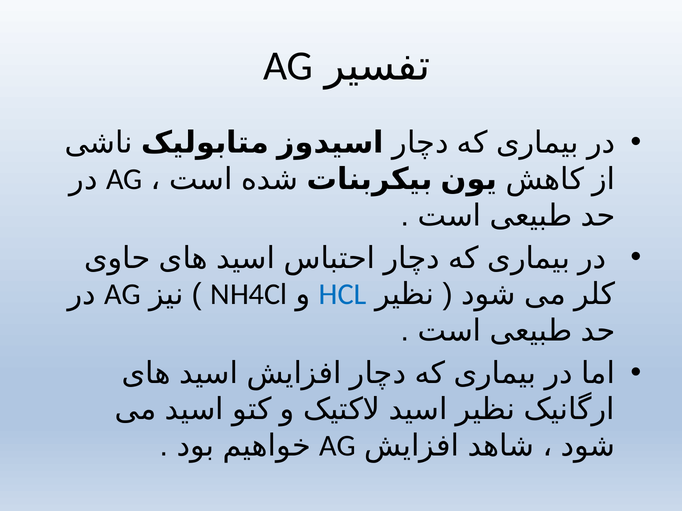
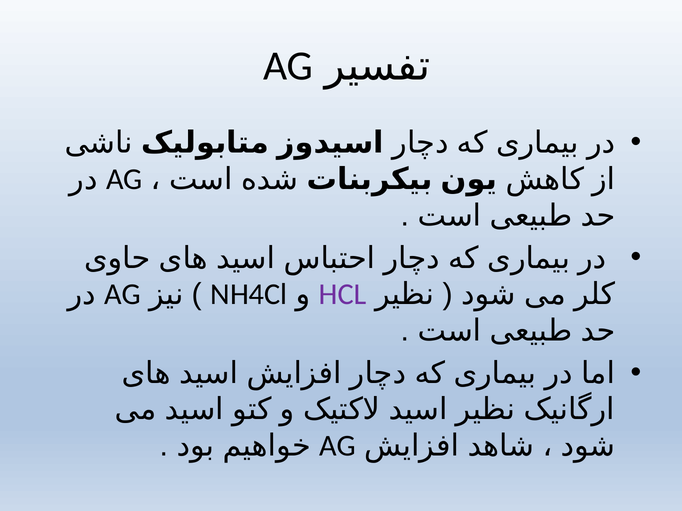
HCL colour: blue -> purple
